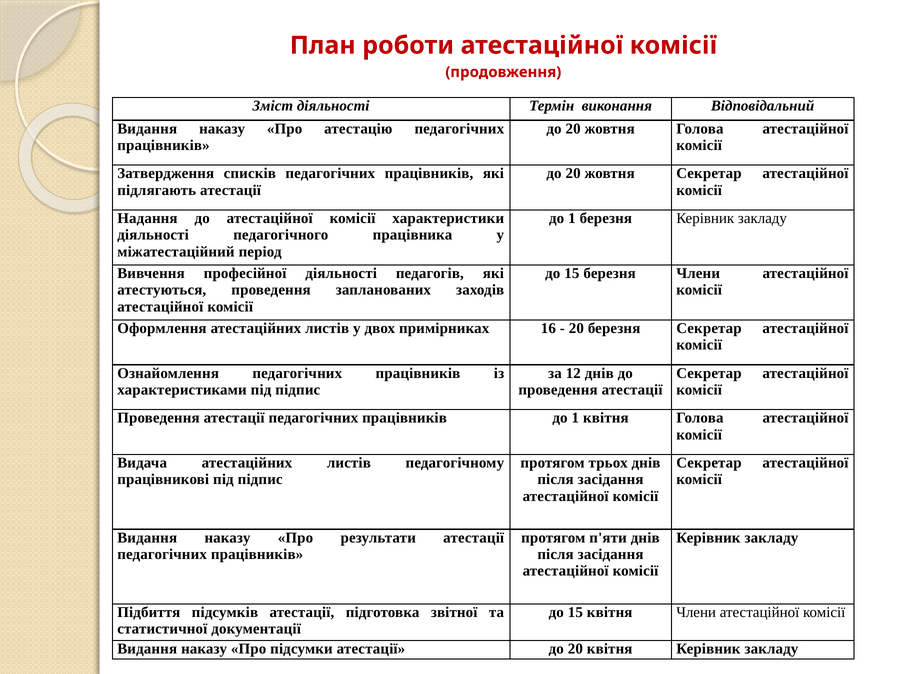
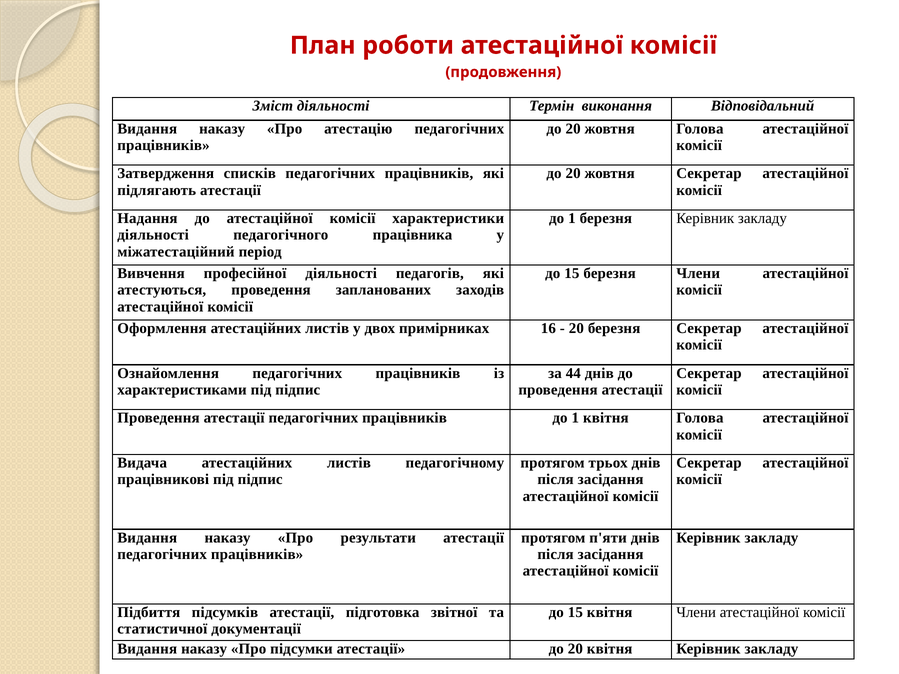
12: 12 -> 44
